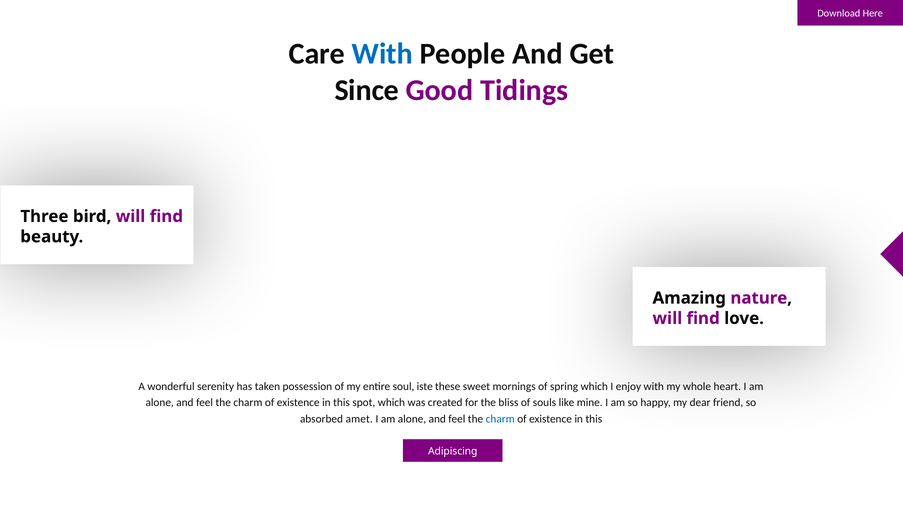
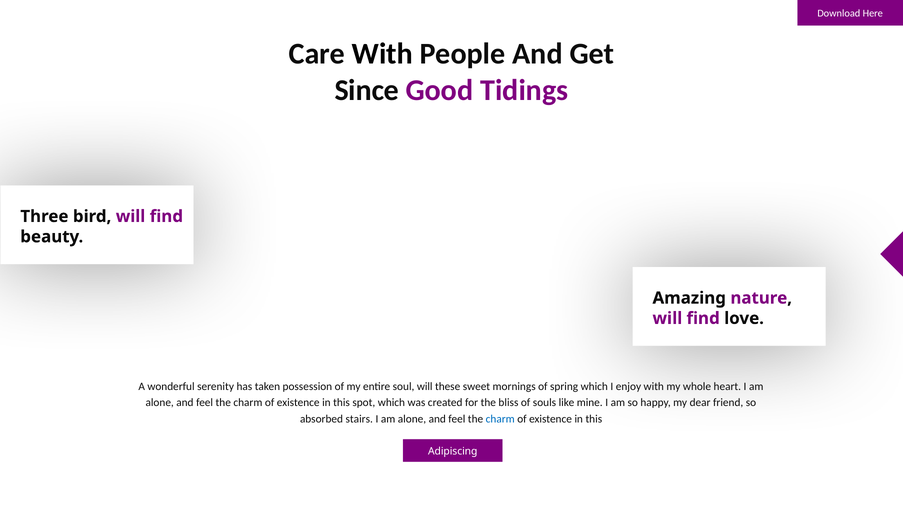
With at (382, 54) colour: blue -> black
soul iste: iste -> will
amet: amet -> stairs
